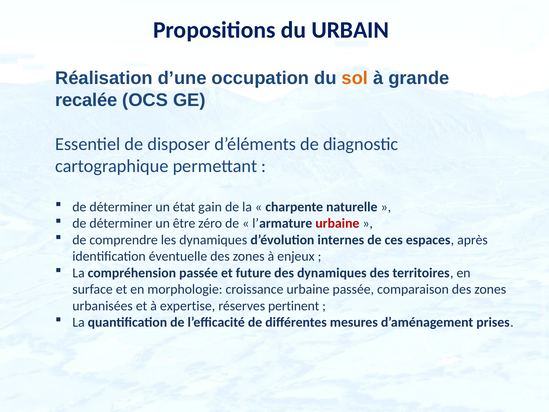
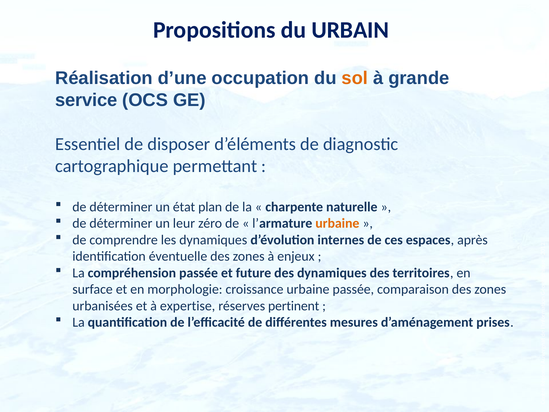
recalée: recalée -> service
gain: gain -> plan
être: être -> leur
urbaine at (337, 223) colour: red -> orange
